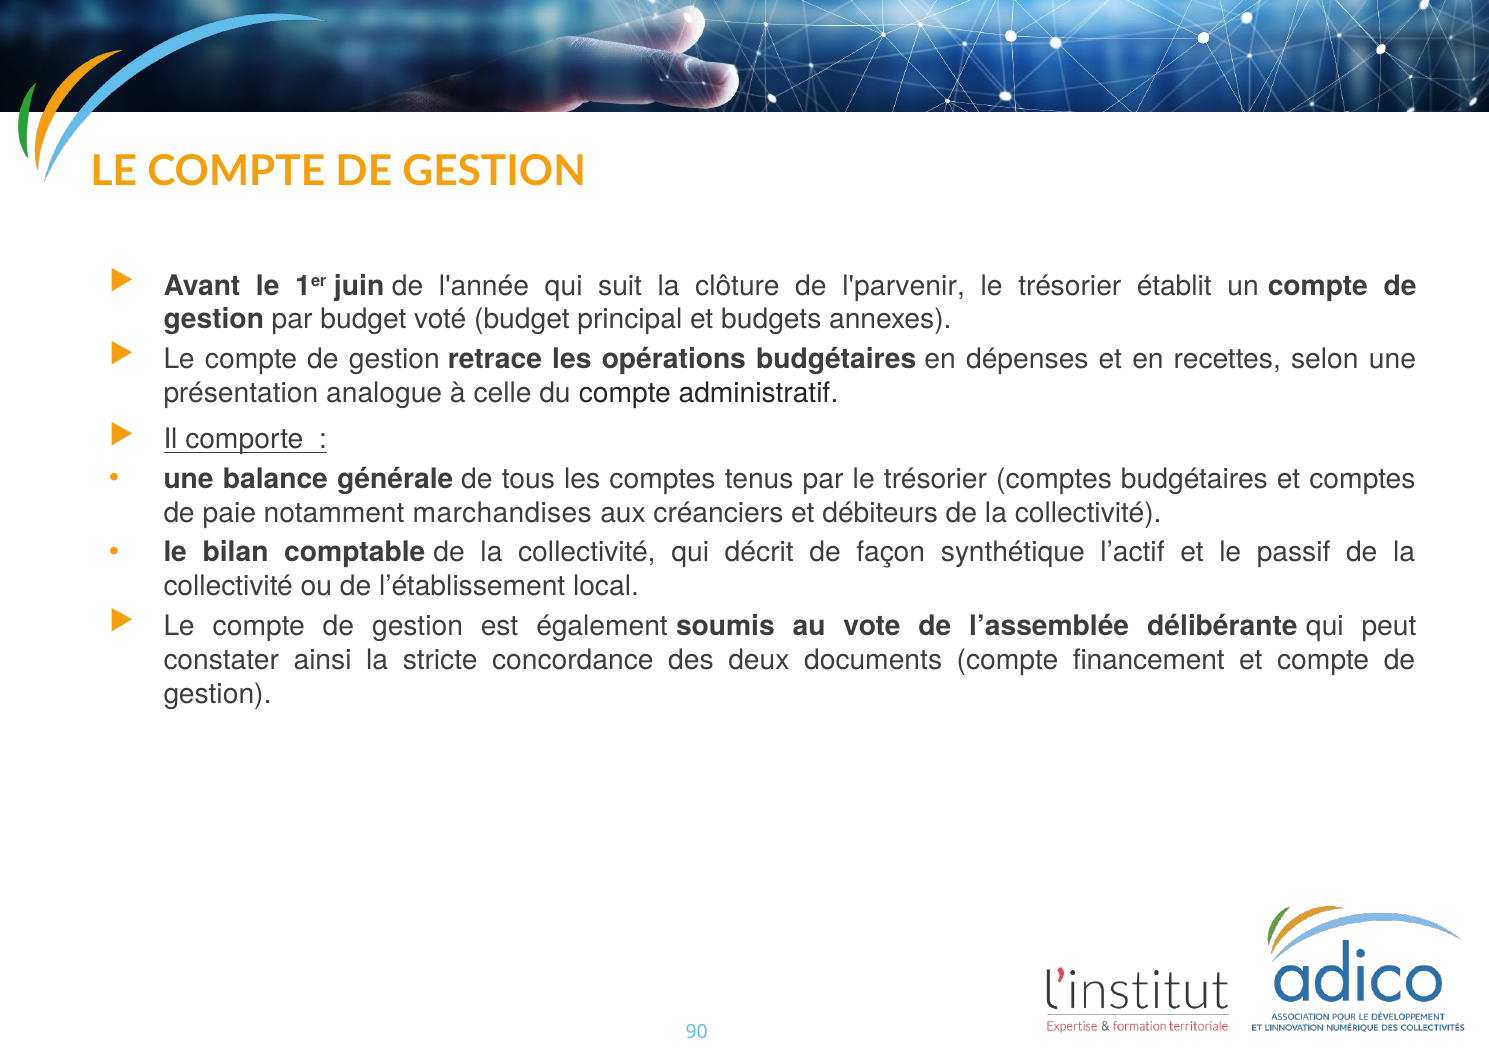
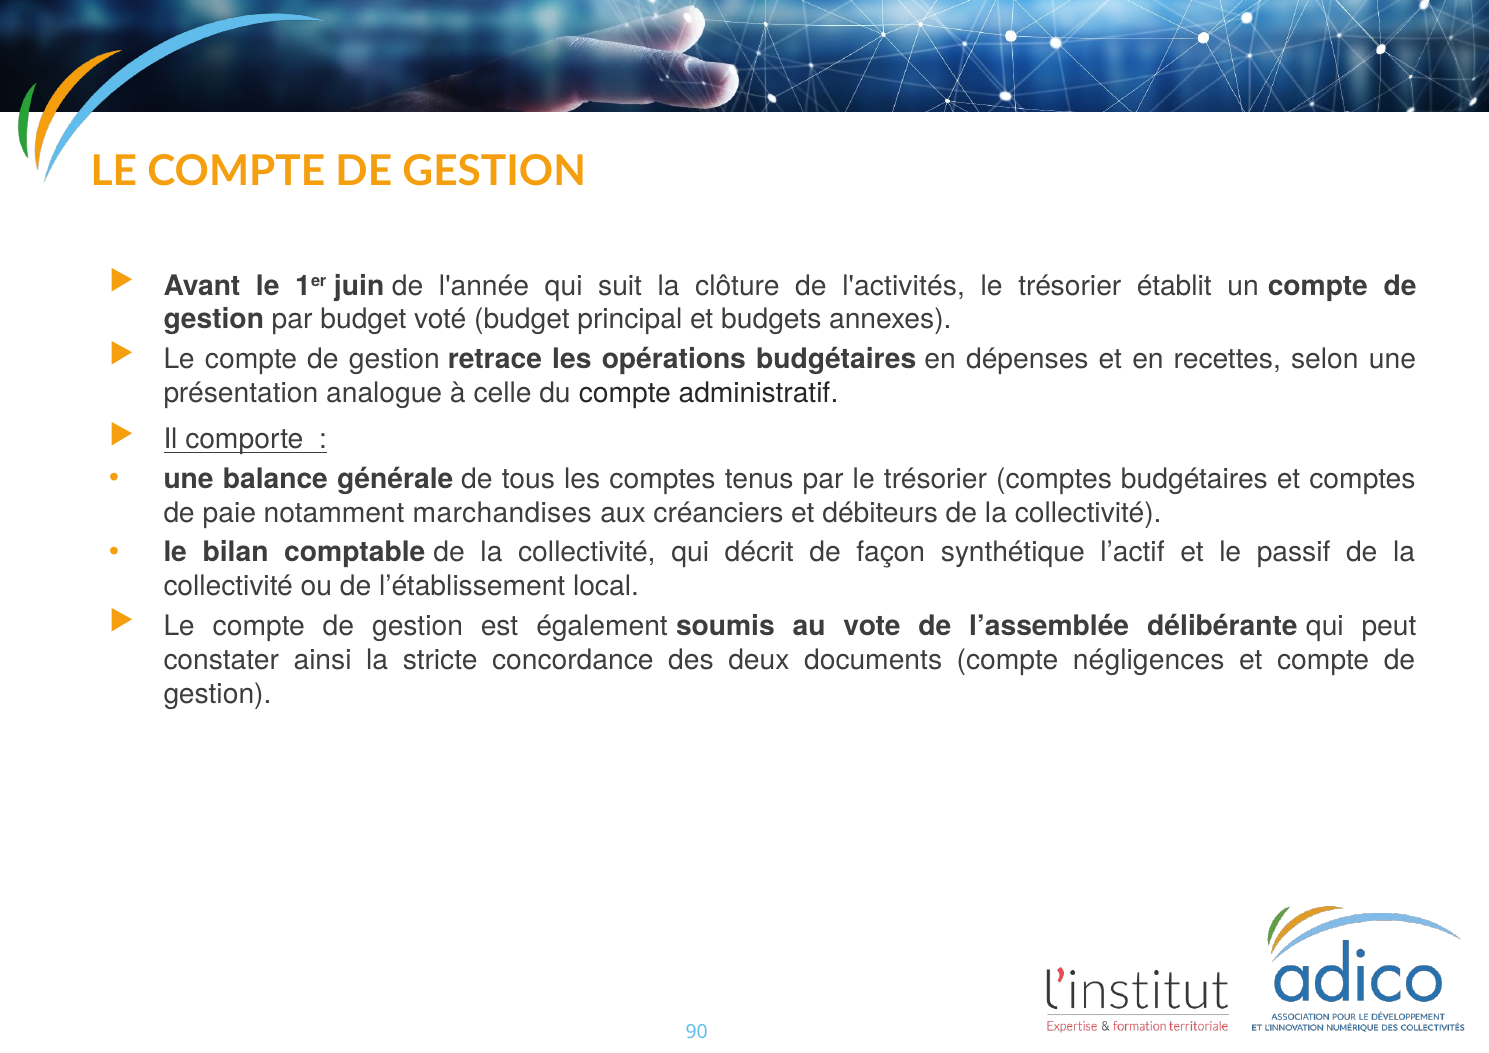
l'parvenir: l'parvenir -> l'activités
financement: financement -> négligences
